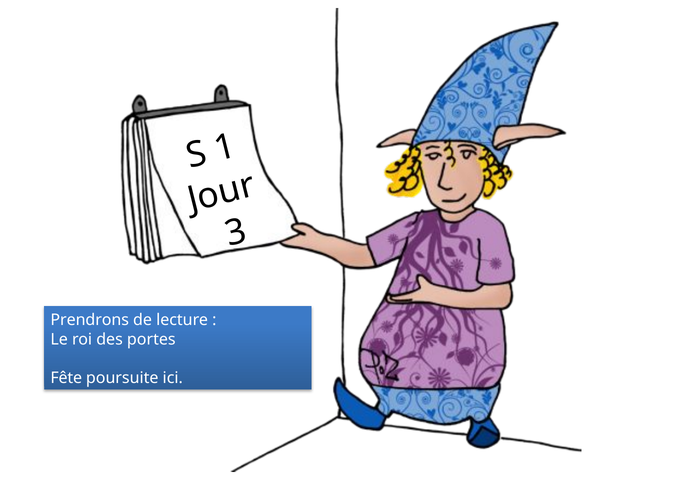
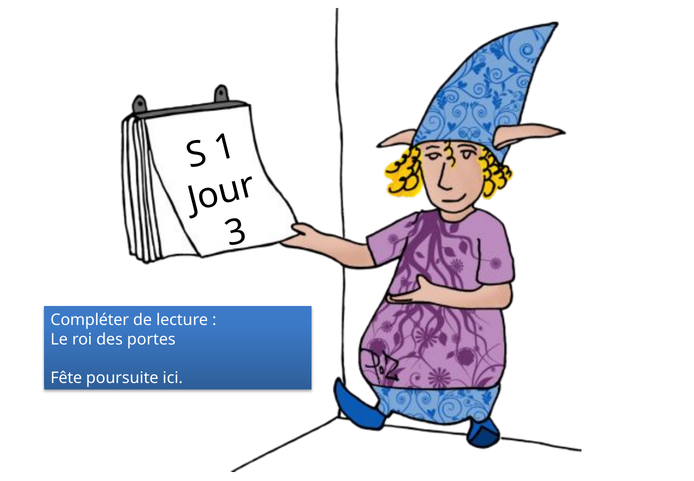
Prendrons: Prendrons -> Compléter
